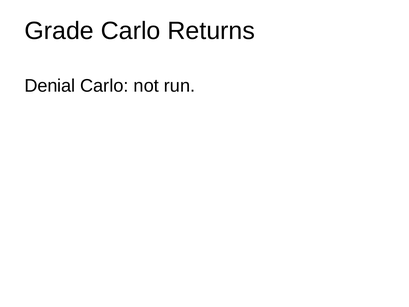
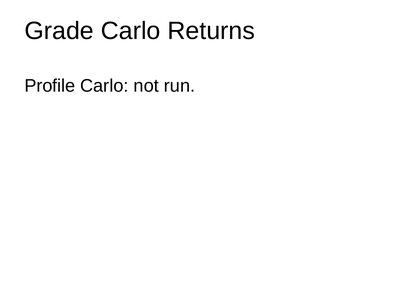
Denial: Denial -> Profile
